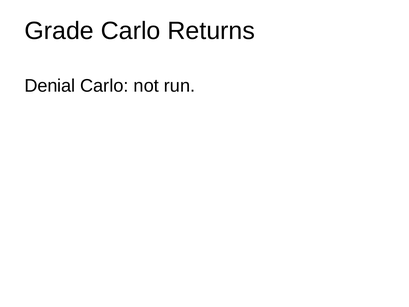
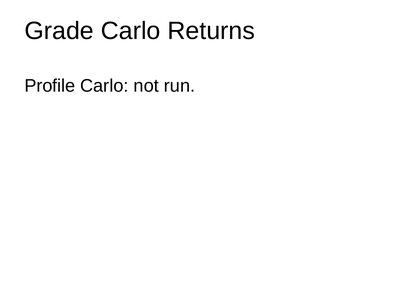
Denial: Denial -> Profile
